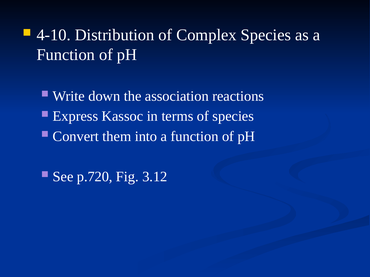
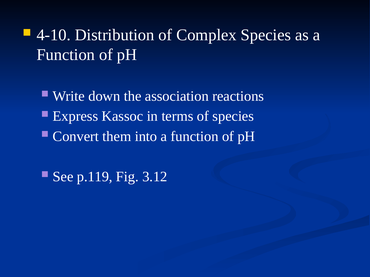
p.720: p.720 -> p.119
